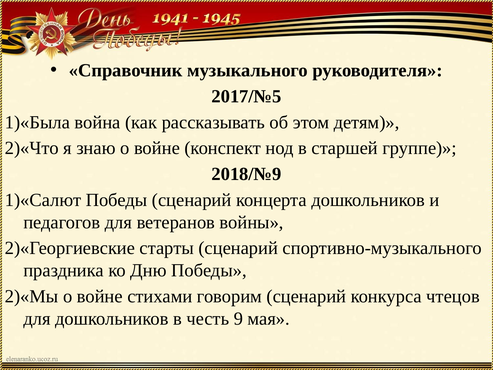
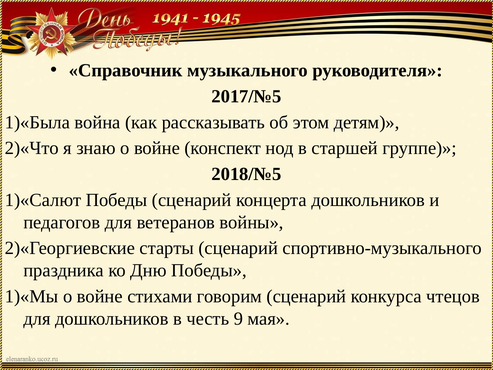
2018/№9: 2018/№9 -> 2018/№5
2)«Мы: 2)«Мы -> 1)«Мы
